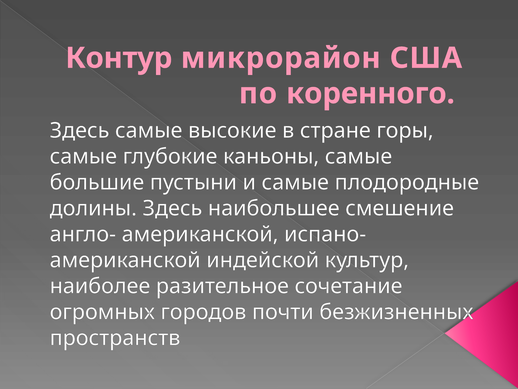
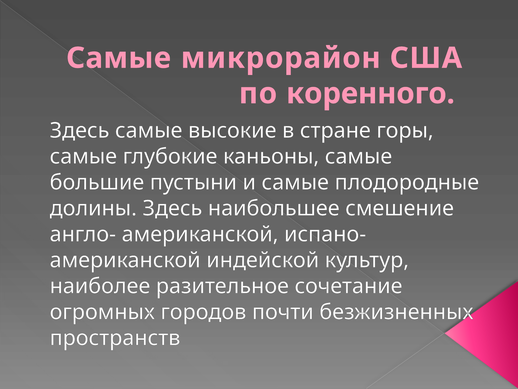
Контур at (119, 58): Контур -> Самые
